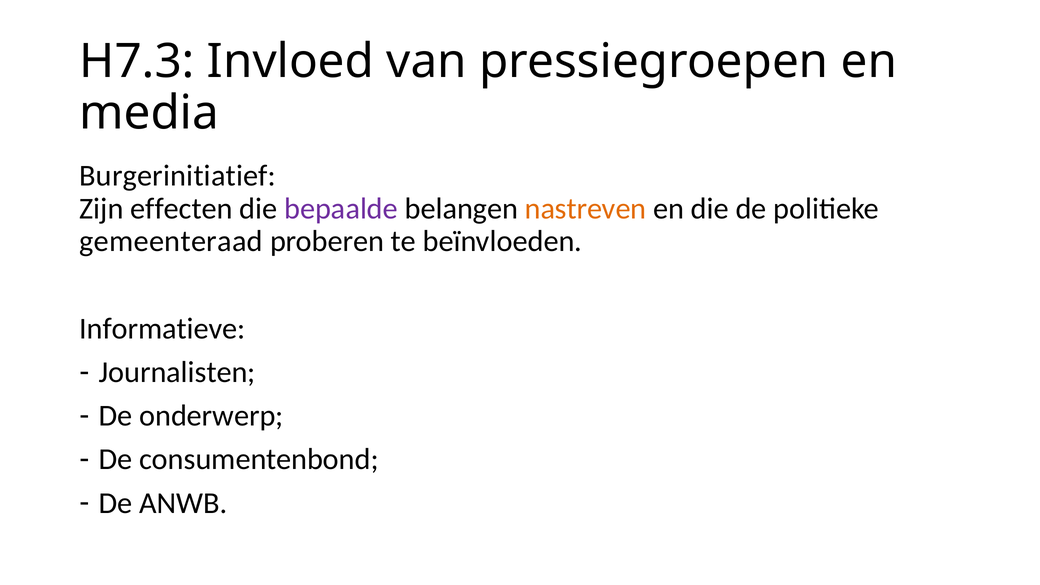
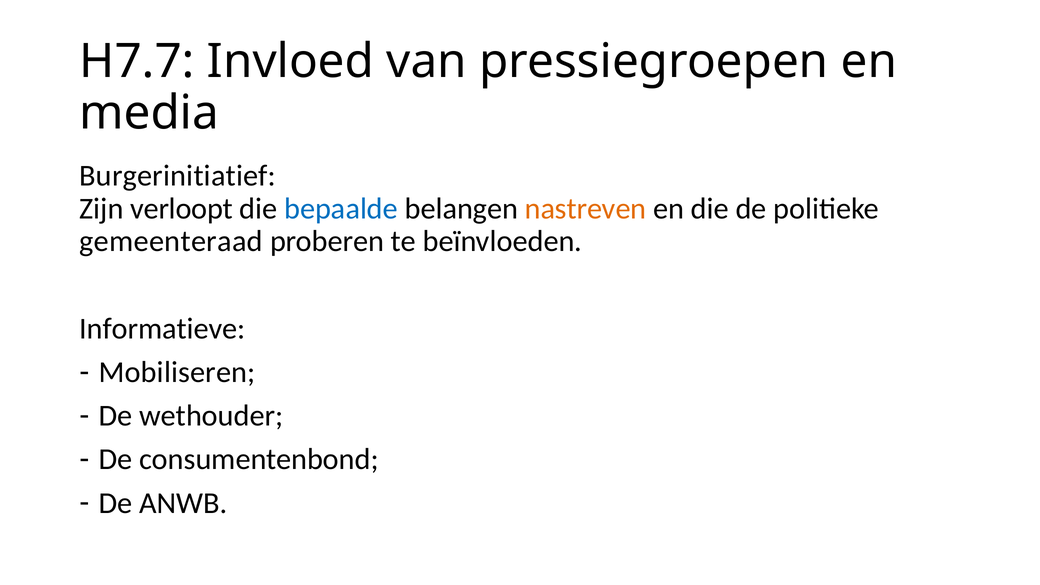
H7.3: H7.3 -> H7.7
effecten: effecten -> verloopt
bepaalde colour: purple -> blue
Journalisten: Journalisten -> Mobiliseren
onderwerp: onderwerp -> wethouder
